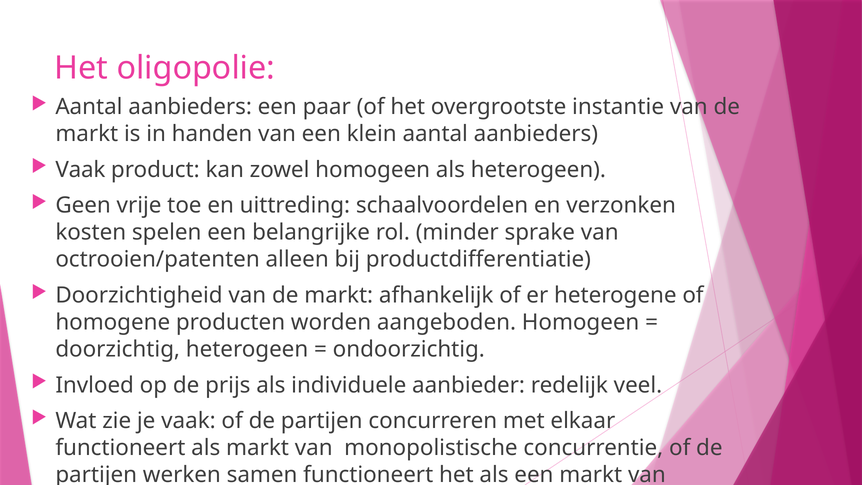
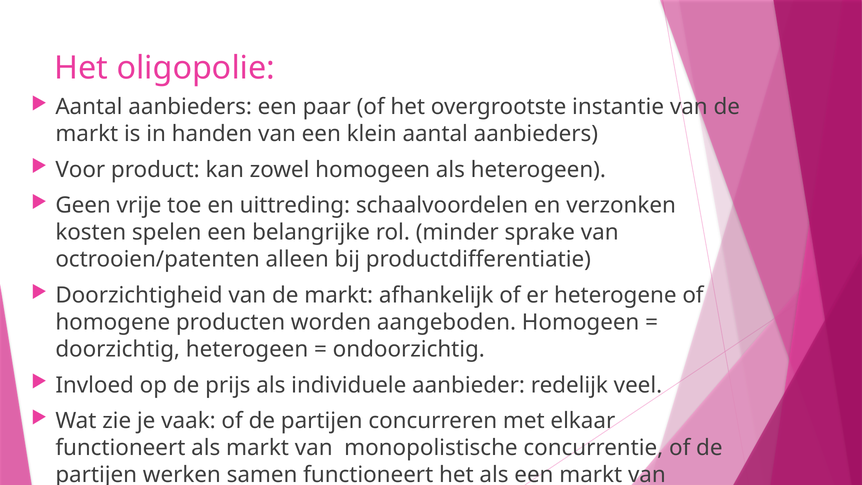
Vaak at (80, 170): Vaak -> Voor
